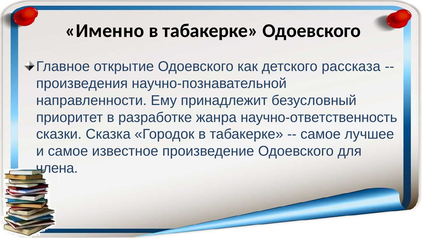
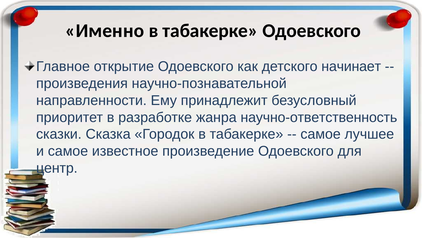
рассказа: рассказа -> начинает
члена: члена -> центр
